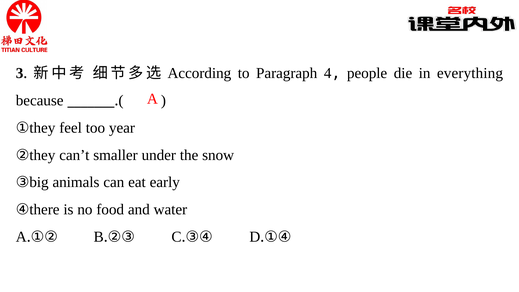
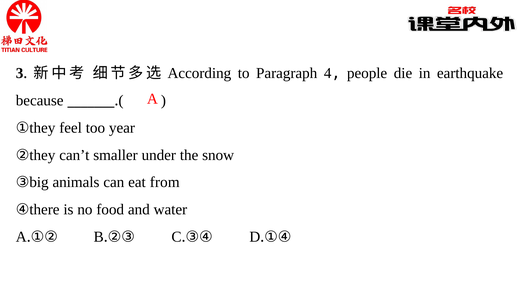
everything: everything -> earthquake
early: early -> from
